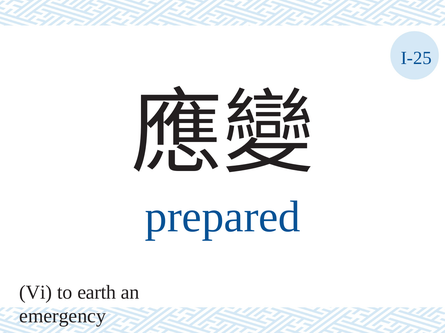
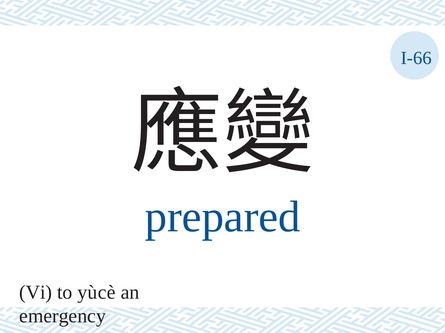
I-25: I-25 -> I-66
earth: earth -> yùcè
